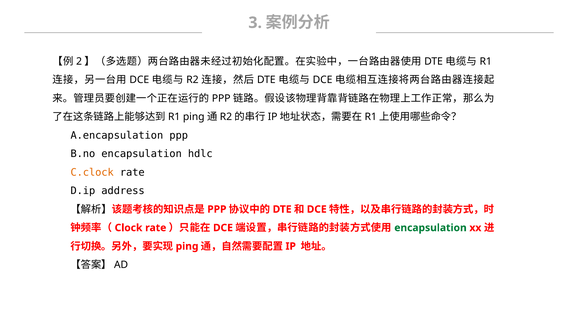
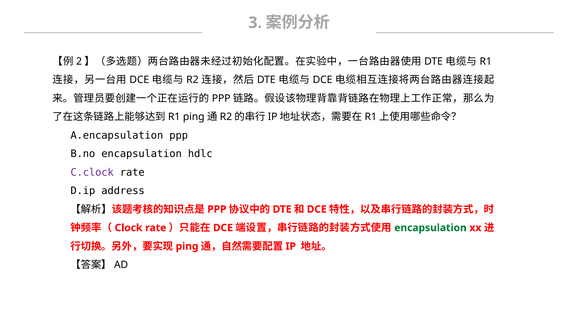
C.clock colour: orange -> purple
